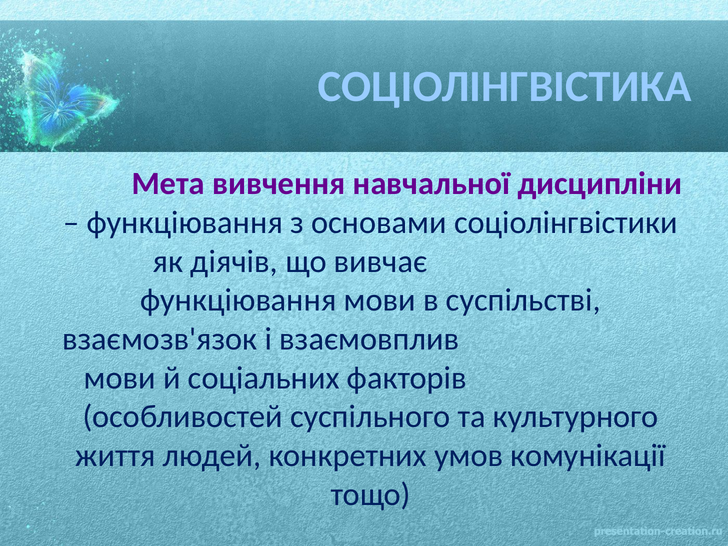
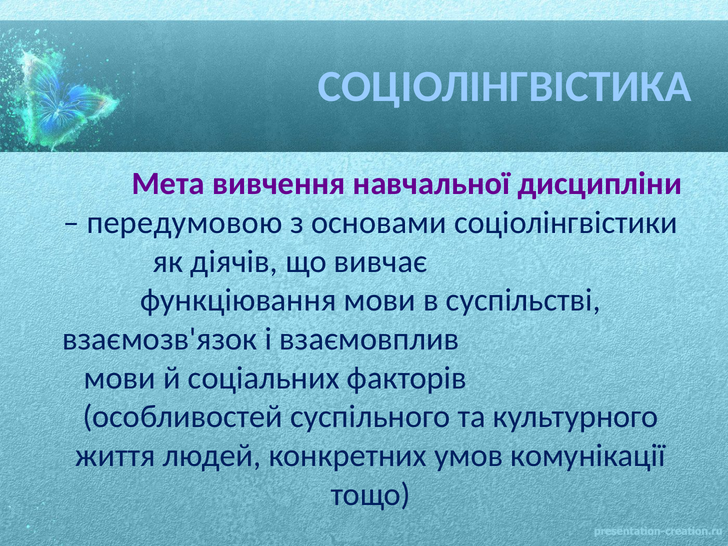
функціювання at (185, 223): функціювання -> передумовою
